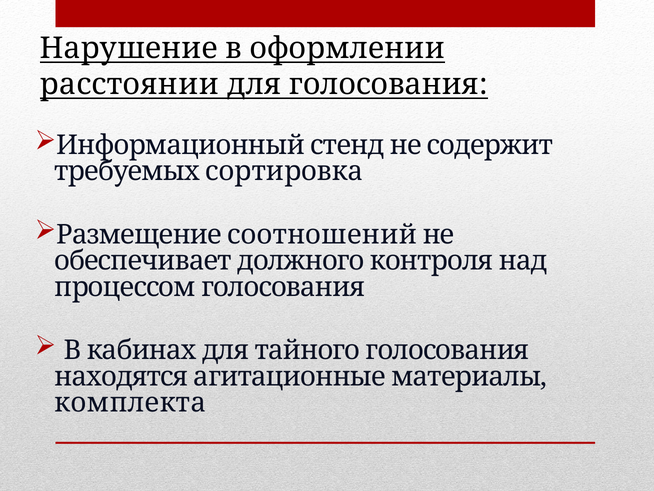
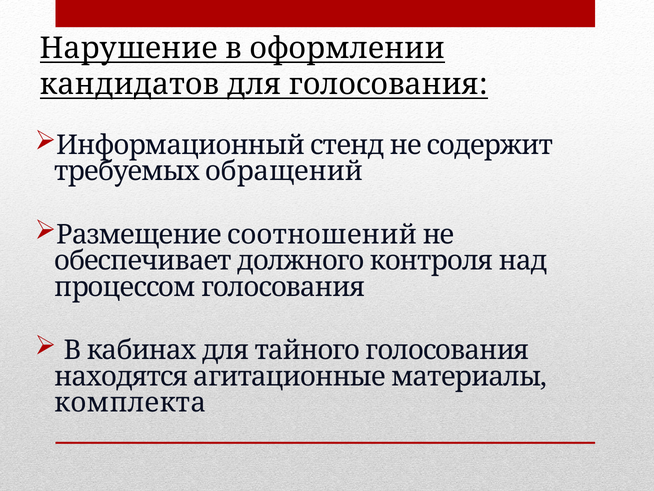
расстоянии: расстоянии -> кандидатов
сортировка: сортировка -> обращений
